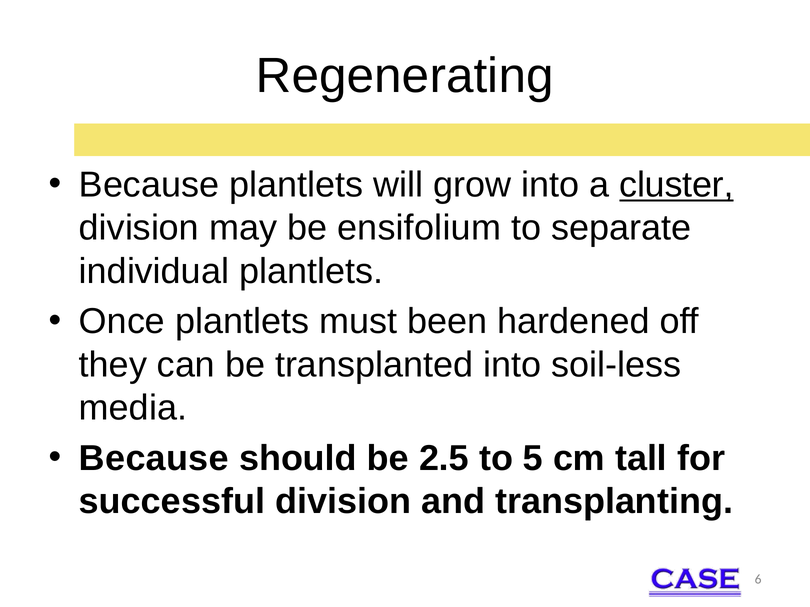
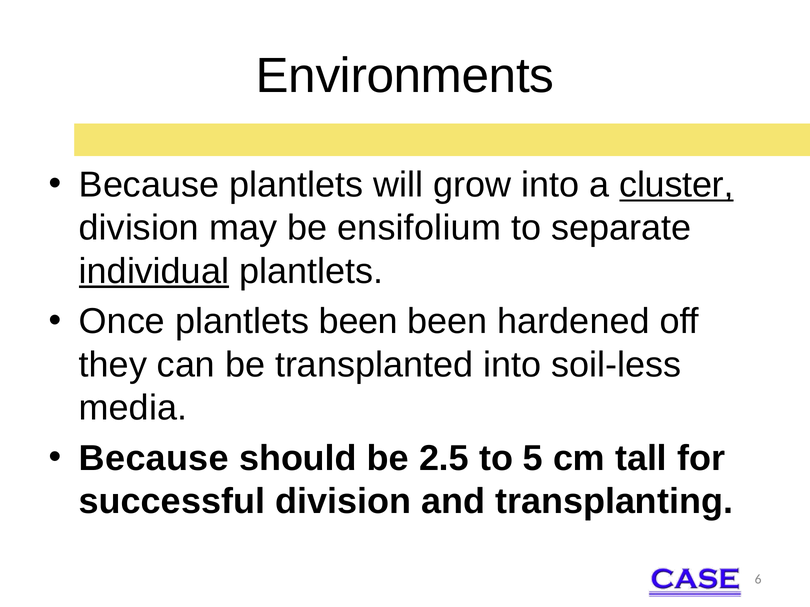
Regenerating: Regenerating -> Environments
individual underline: none -> present
plantlets must: must -> been
